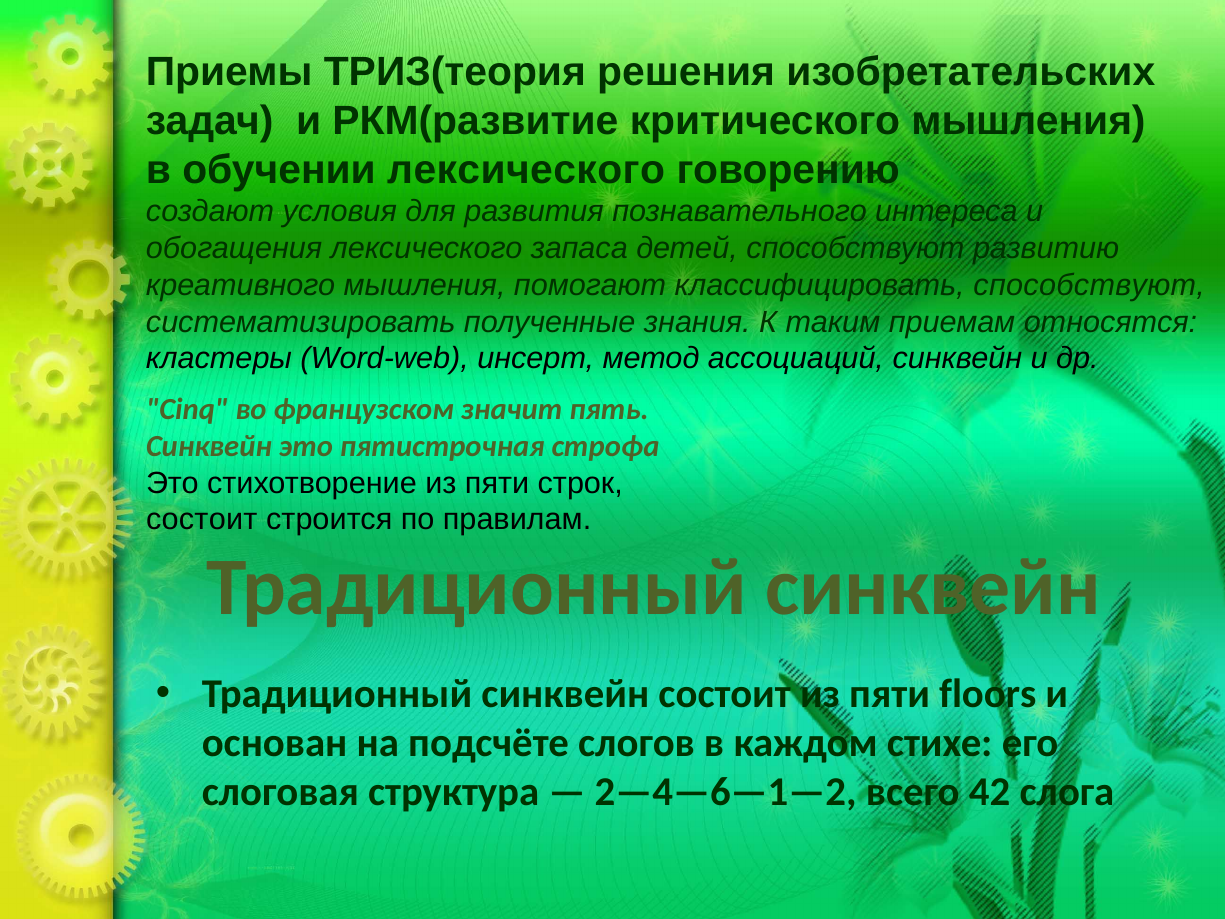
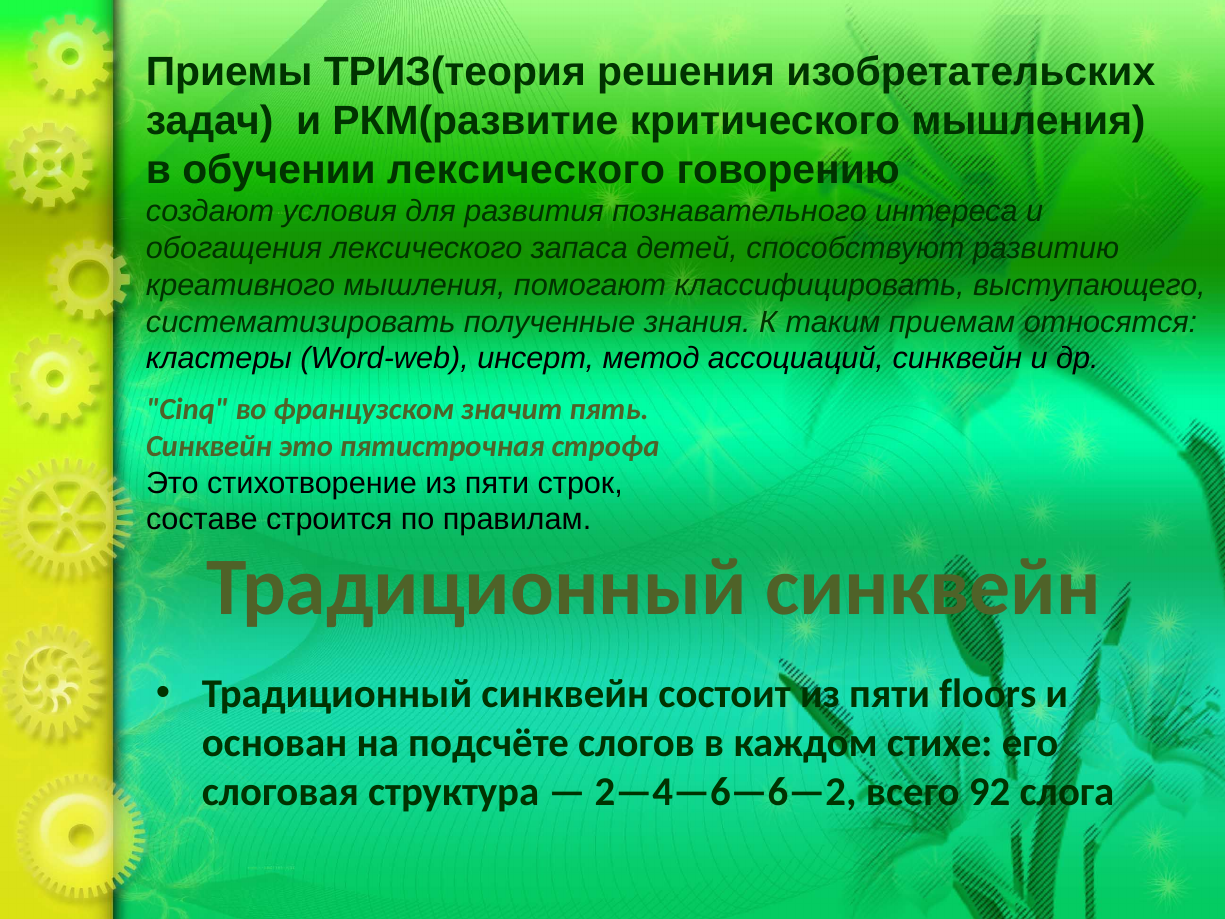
классифицировать способствуют: способствуют -> выступающего
состоит at (202, 520): состоит -> составе
2—4—6—1—2: 2—4—6—1—2 -> 2—4—6—6—2
42: 42 -> 92
